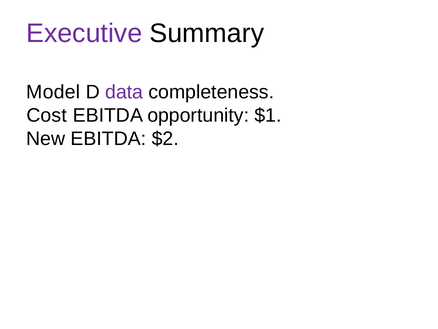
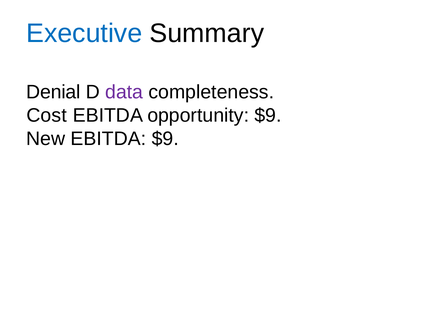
Executive colour: purple -> blue
Model: Model -> Denial
opportunity $1: $1 -> $9
EBITDA $2: $2 -> $9
